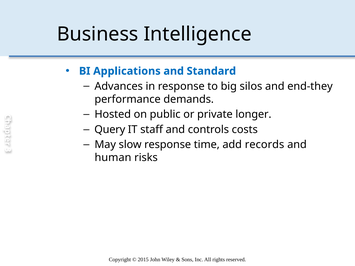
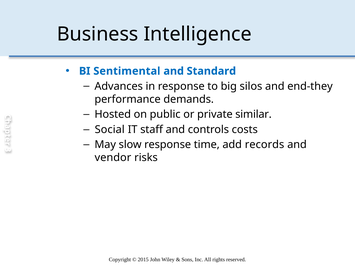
Applications: Applications -> Sentimental
longer: longer -> similar
Query: Query -> Social
human: human -> vendor
